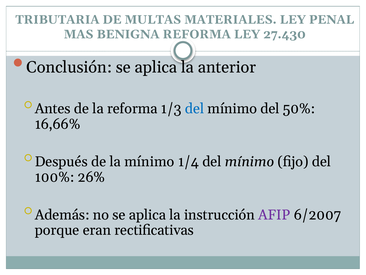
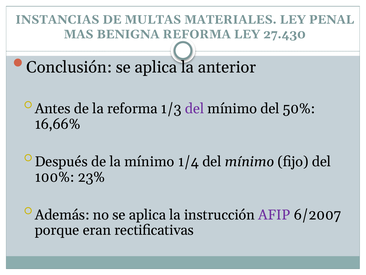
TRIBUTARIA: TRIBUTARIA -> INSTANCIAS
del at (195, 108) colour: blue -> purple
26%: 26% -> 23%
